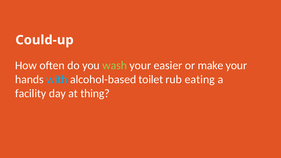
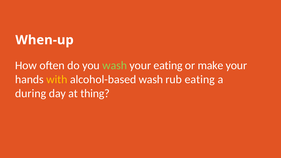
Could-up: Could-up -> When-up
your easier: easier -> eating
with colour: light blue -> yellow
alcohol-based toilet: toilet -> wash
facility: facility -> during
